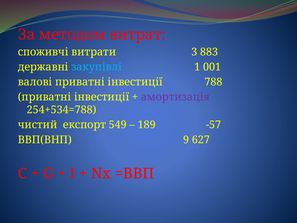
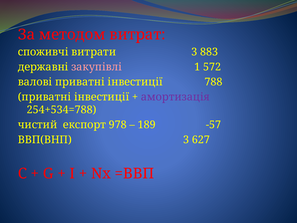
закупівлі colour: light blue -> pink
001: 001 -> 572
549: 549 -> 978
ВВП(ВНП 9: 9 -> 3
